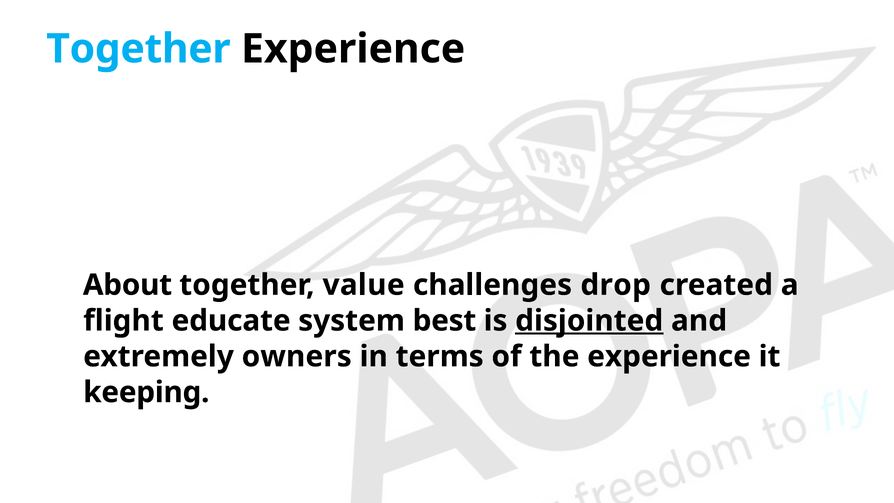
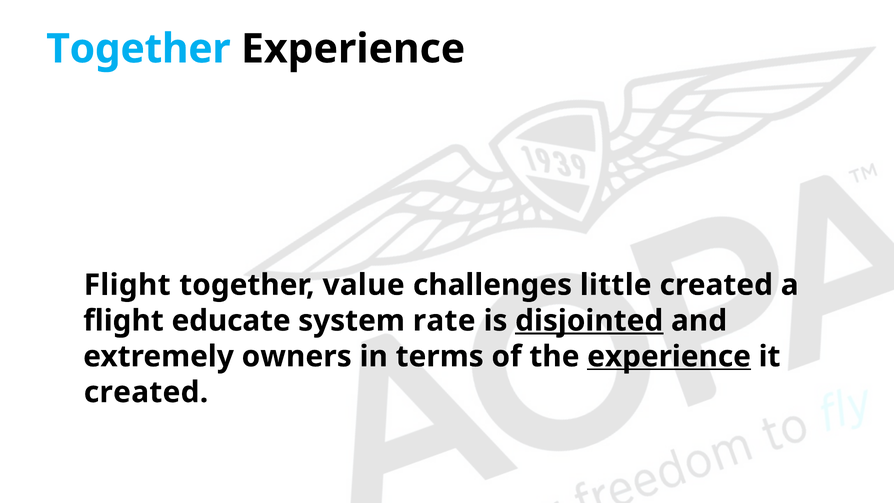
About at (127, 285): About -> Flight
drop: drop -> little
best: best -> rate
experience at (669, 356) underline: none -> present
keeping at (146, 392): keeping -> created
